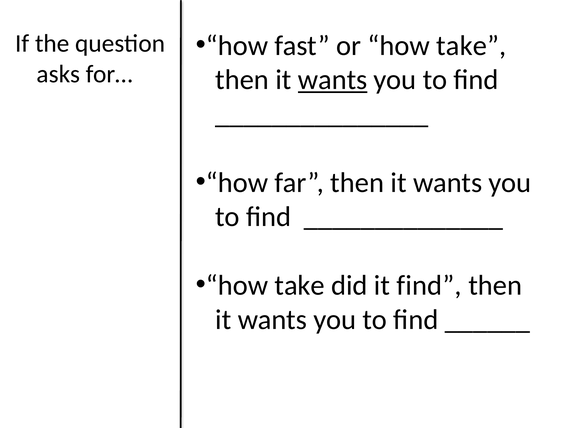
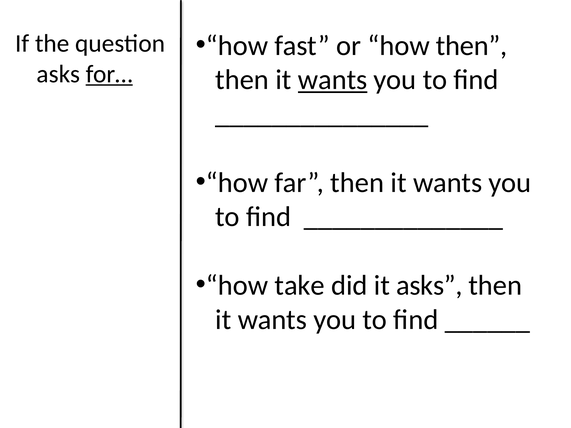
or how take: take -> then
for… underline: none -> present
it find: find -> asks
